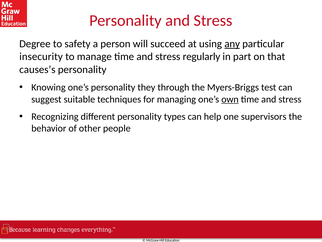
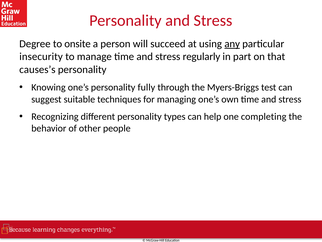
safety: safety -> onsite
they: they -> fully
own underline: present -> none
supervisors: supervisors -> completing
